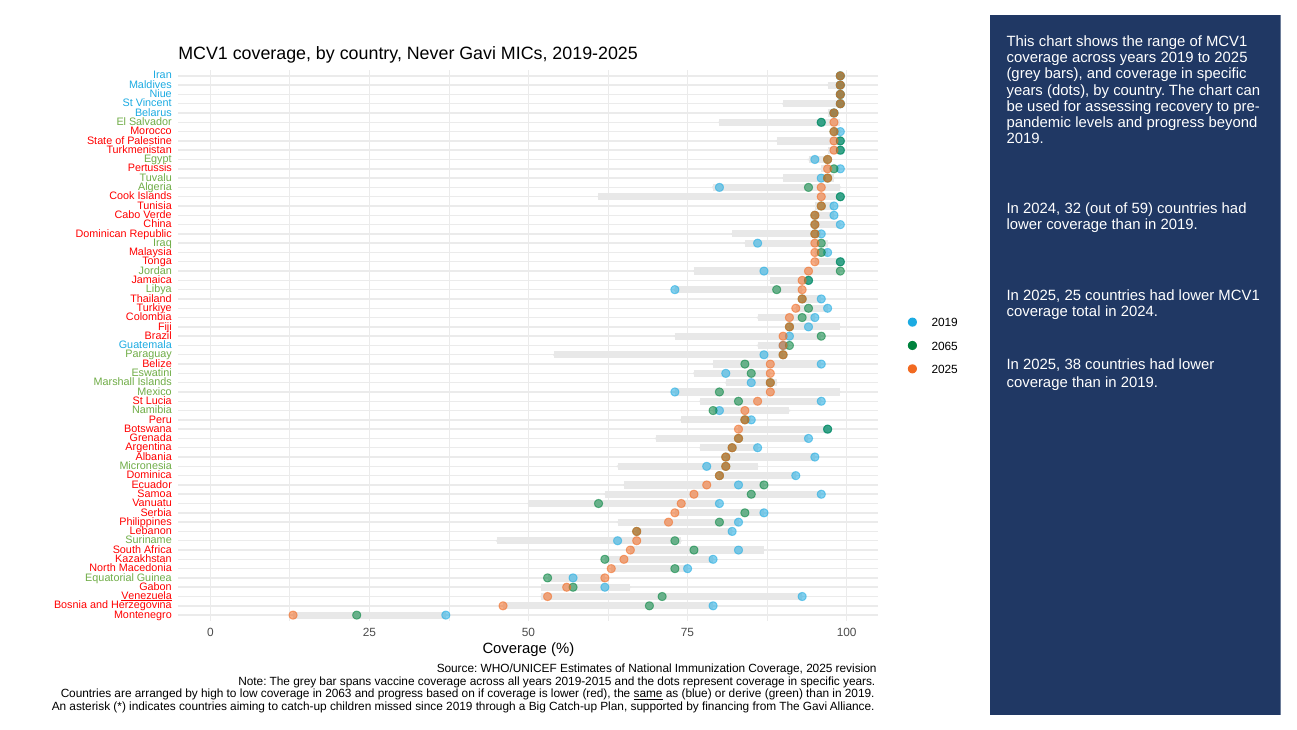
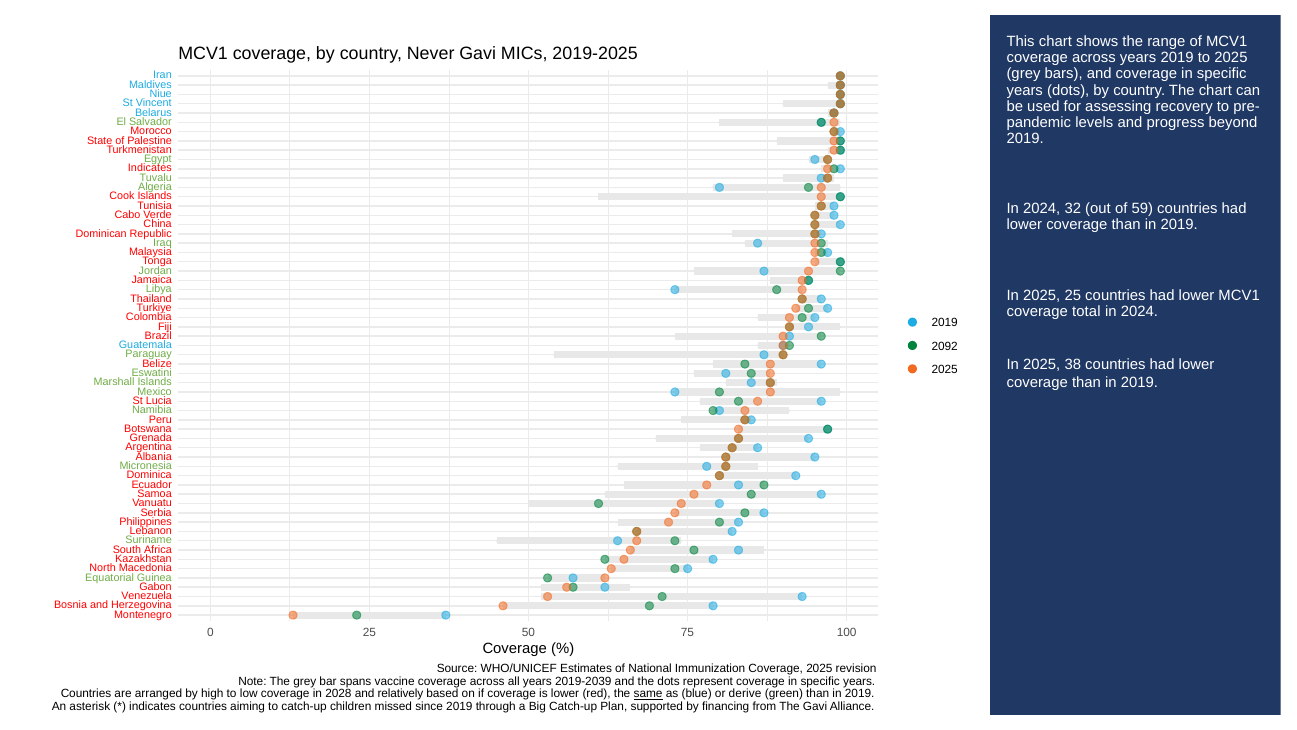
Pertussis at (150, 168): Pertussis -> Indicates
2065: 2065 -> 2092
Venezuela underline: present -> none
2019-2015: 2019-2015 -> 2019-2039
2063: 2063 -> 2028
progress at (400, 694): progress -> relatively
